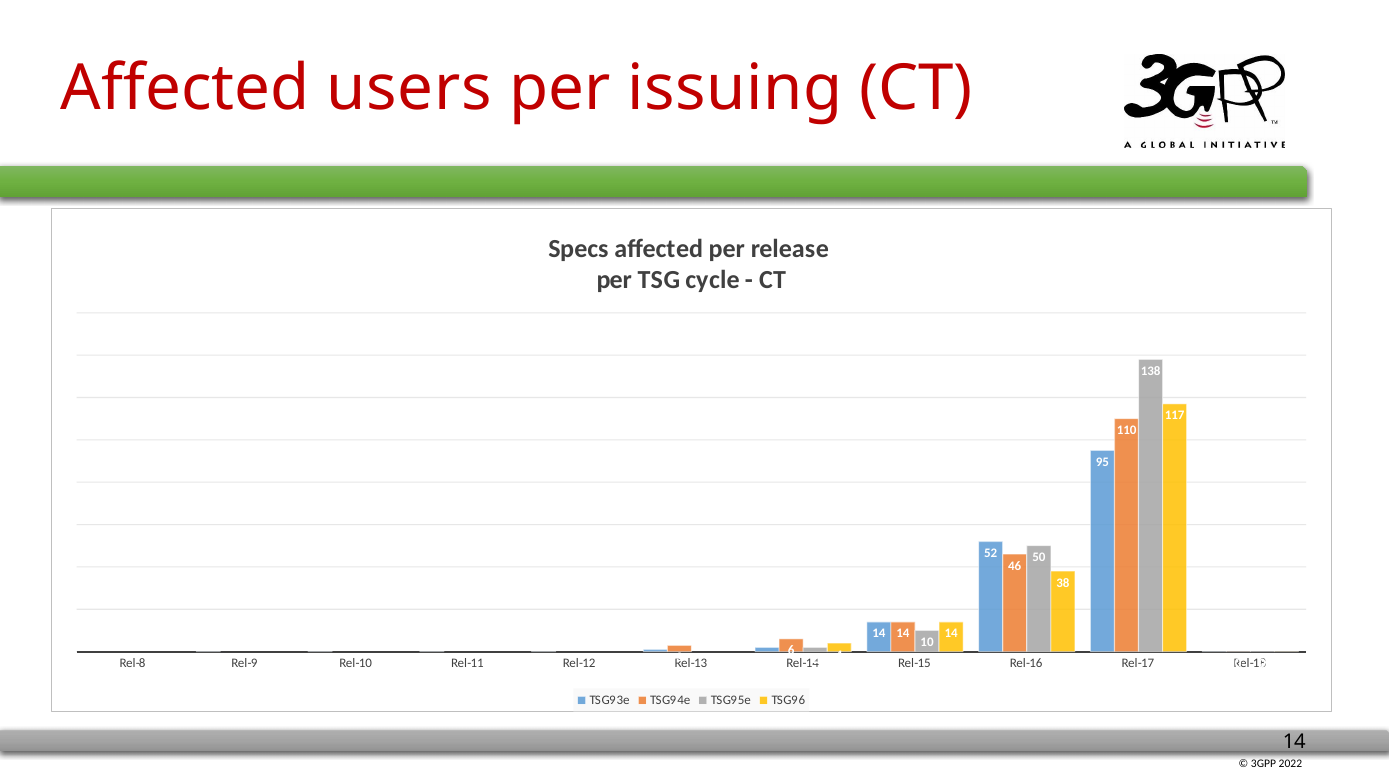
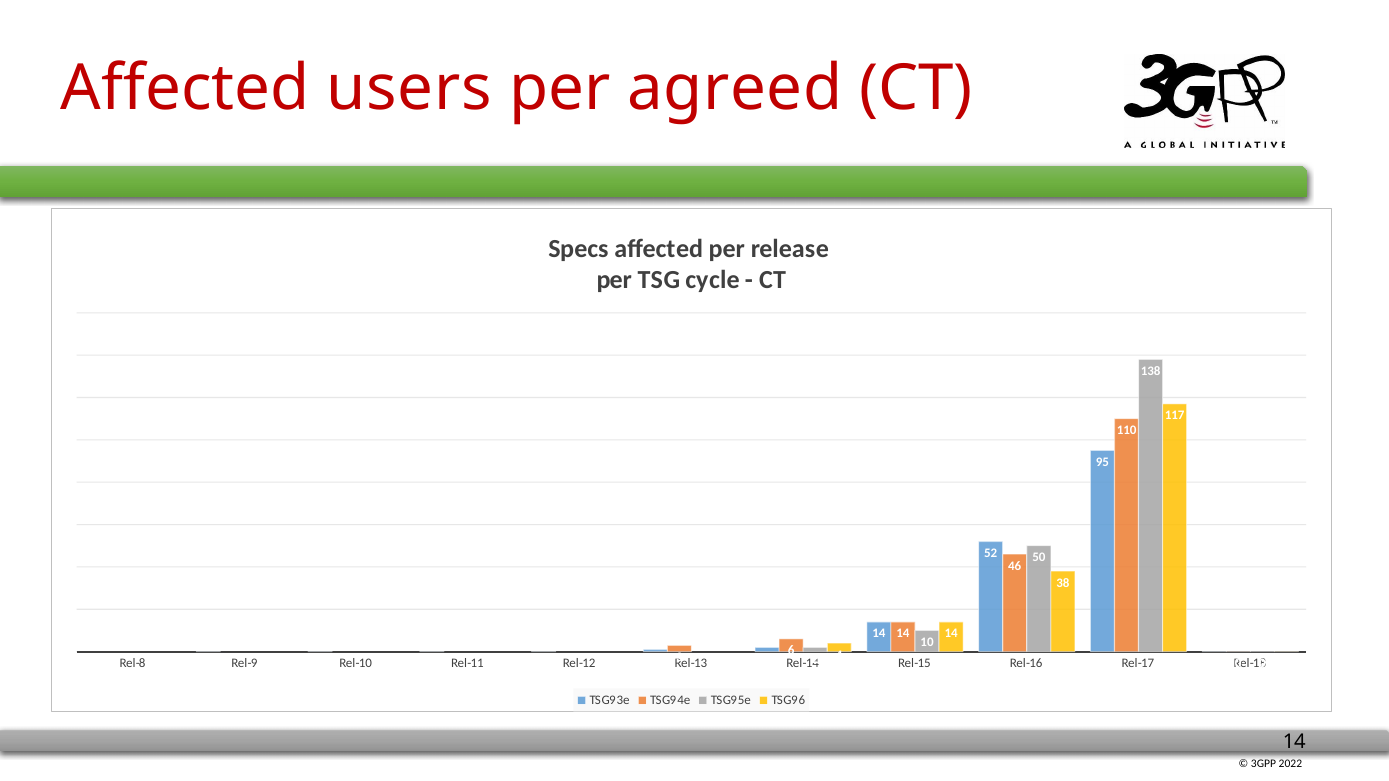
issuing: issuing -> agreed
